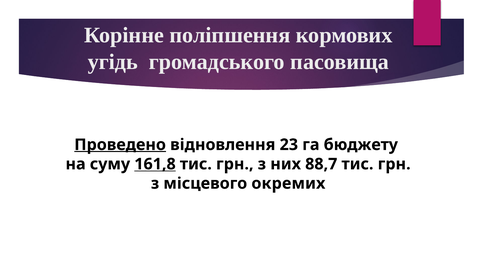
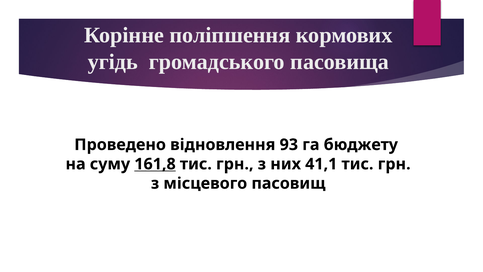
Проведено underline: present -> none
23: 23 -> 93
88,7: 88,7 -> 41,1
окремих: окремих -> пасовищ
